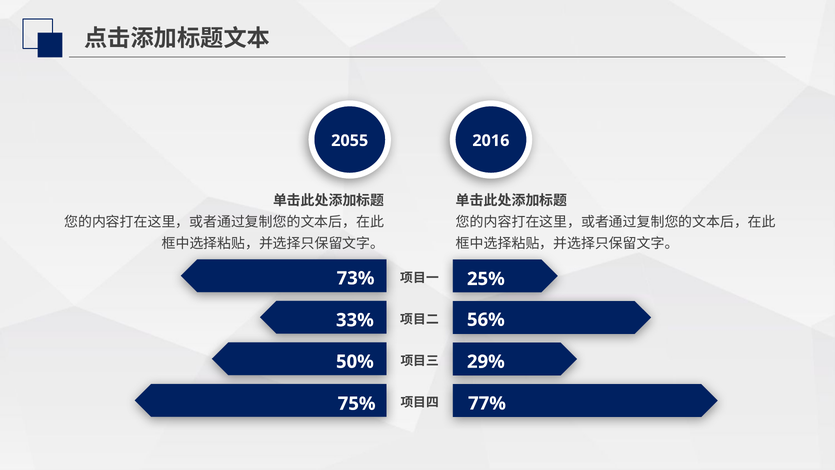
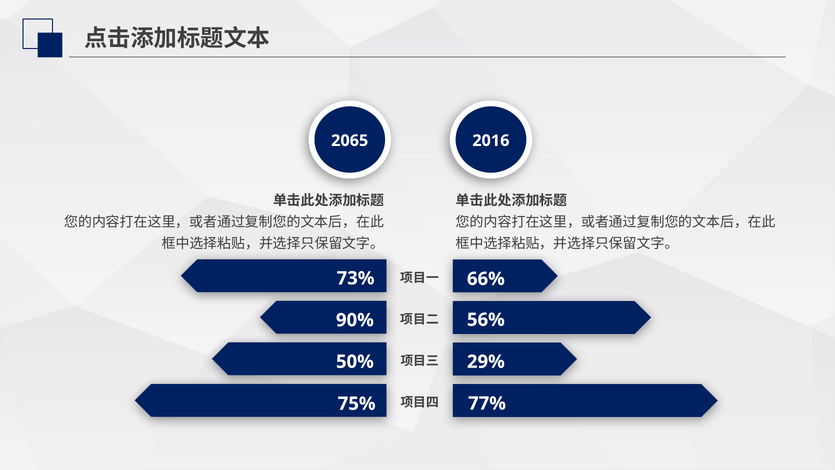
2055: 2055 -> 2065
25%: 25% -> 66%
33%: 33% -> 90%
